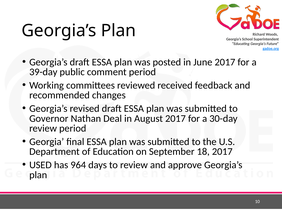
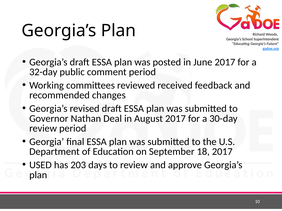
39-day: 39-day -> 32-day
964: 964 -> 203
